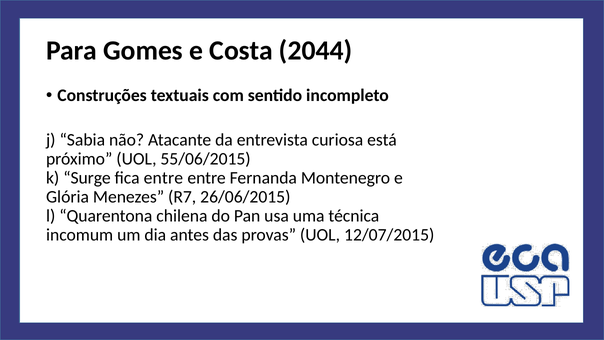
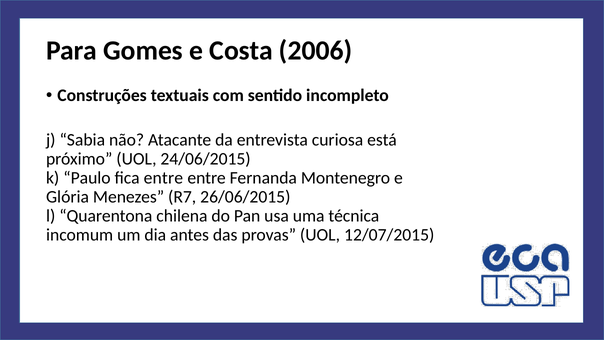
2044: 2044 -> 2006
55/06/2015: 55/06/2015 -> 24/06/2015
Surge: Surge -> Paulo
